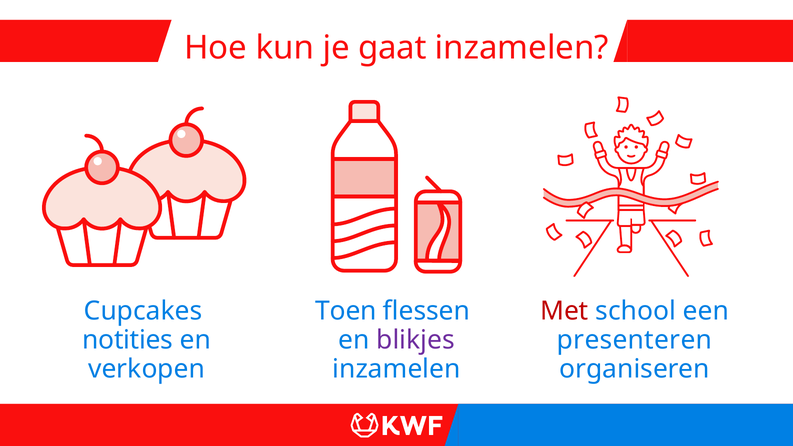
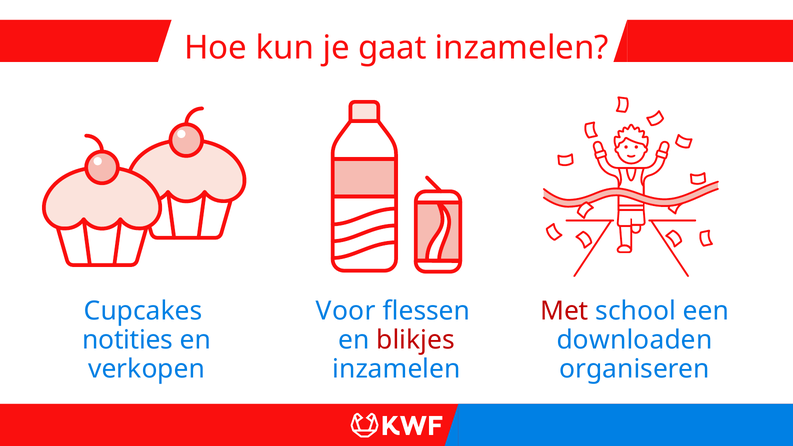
Toen: Toen -> Voor
blikjes colour: purple -> red
presenteren: presenteren -> downloaden
